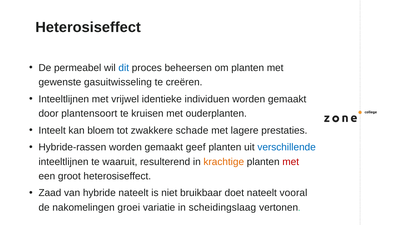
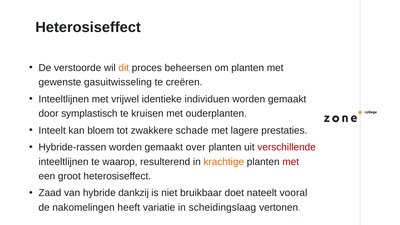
permeabel: permeabel -> verstoorde
dit colour: blue -> orange
plantensoort: plantensoort -> symplastisch
geef: geef -> over
verschillende colour: blue -> red
waaruit: waaruit -> waarop
hybride nateelt: nateelt -> dankzij
groei: groei -> heeft
